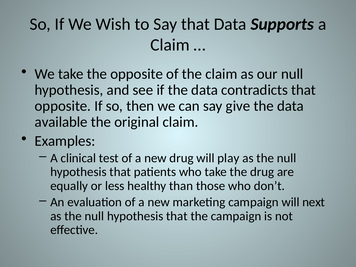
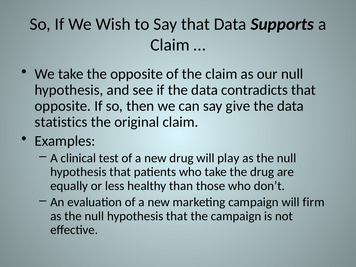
available: available -> statistics
next: next -> firm
